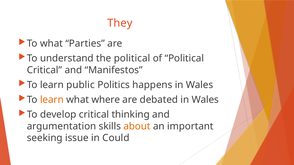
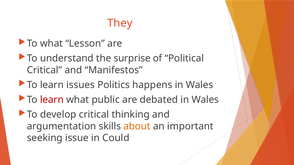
Parties: Parties -> Lesson
the political: political -> surprise
public: public -> issues
learn at (52, 100) colour: orange -> red
where: where -> public
